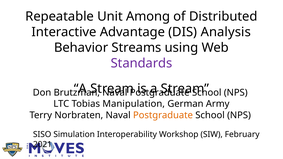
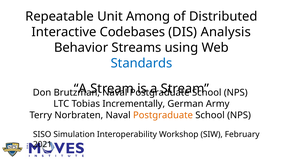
Advantage: Advantage -> Codebases
Standards colour: purple -> blue
Manipulation: Manipulation -> Incrementally
